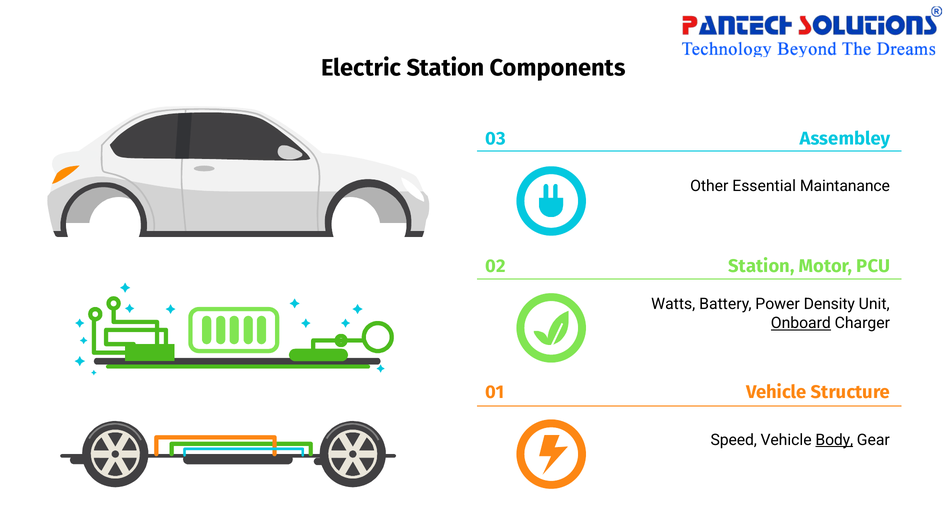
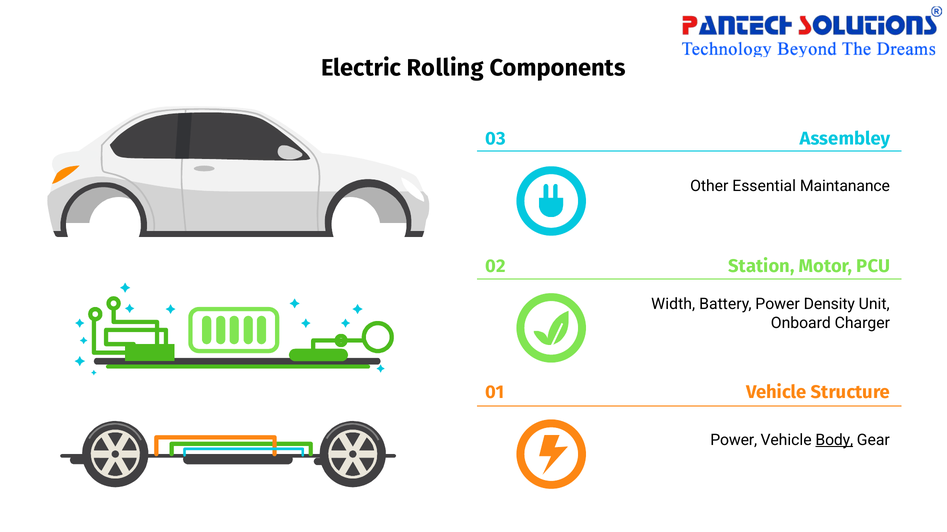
Electric Station: Station -> Rolling
Watts: Watts -> Width
Onboard underline: present -> none
Speed at (734, 440): Speed -> Power
